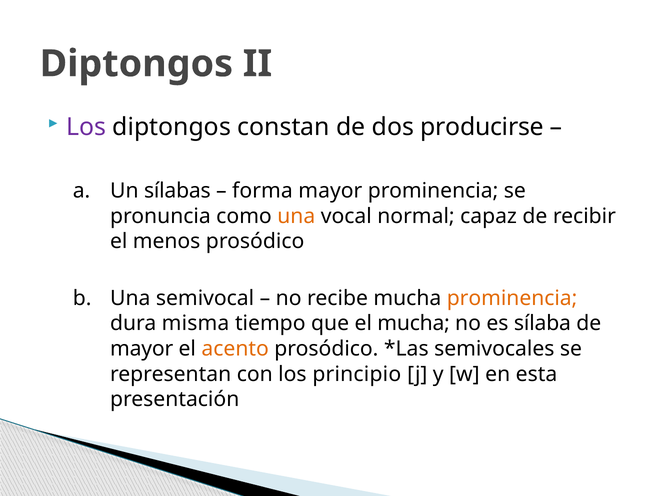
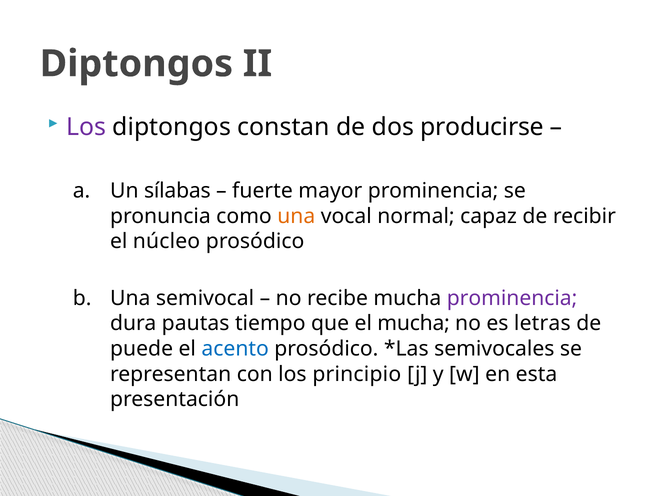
forma: forma -> fuerte
menos: menos -> núcleo
prominencia at (512, 298) colour: orange -> purple
misma: misma -> pautas
sílaba: sílaba -> letras
mayor at (142, 349): mayor -> puede
acento colour: orange -> blue
